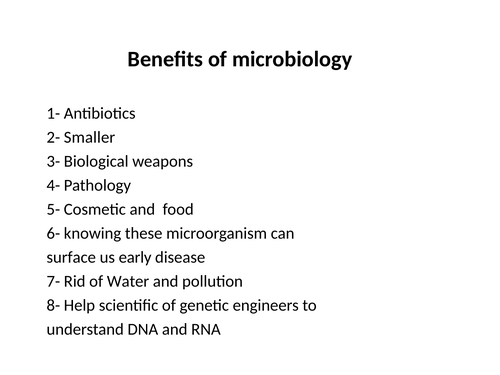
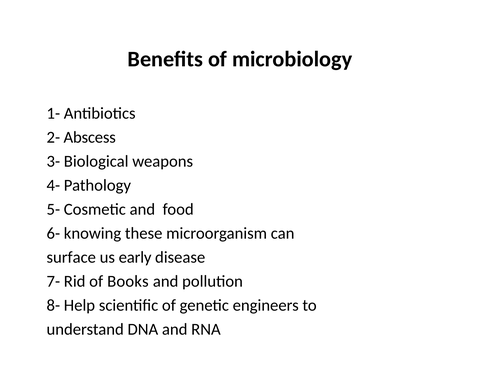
Smaller: Smaller -> Abscess
Water: Water -> Books
